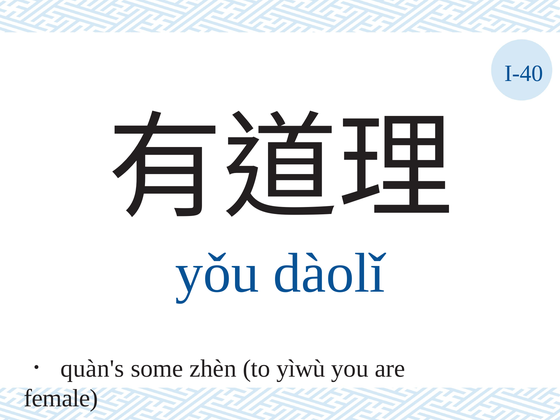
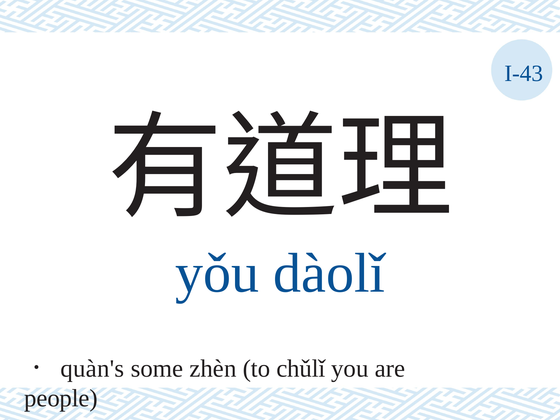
I-40: I-40 -> I-43
yìwù: yìwù -> chǔlǐ
female: female -> people
